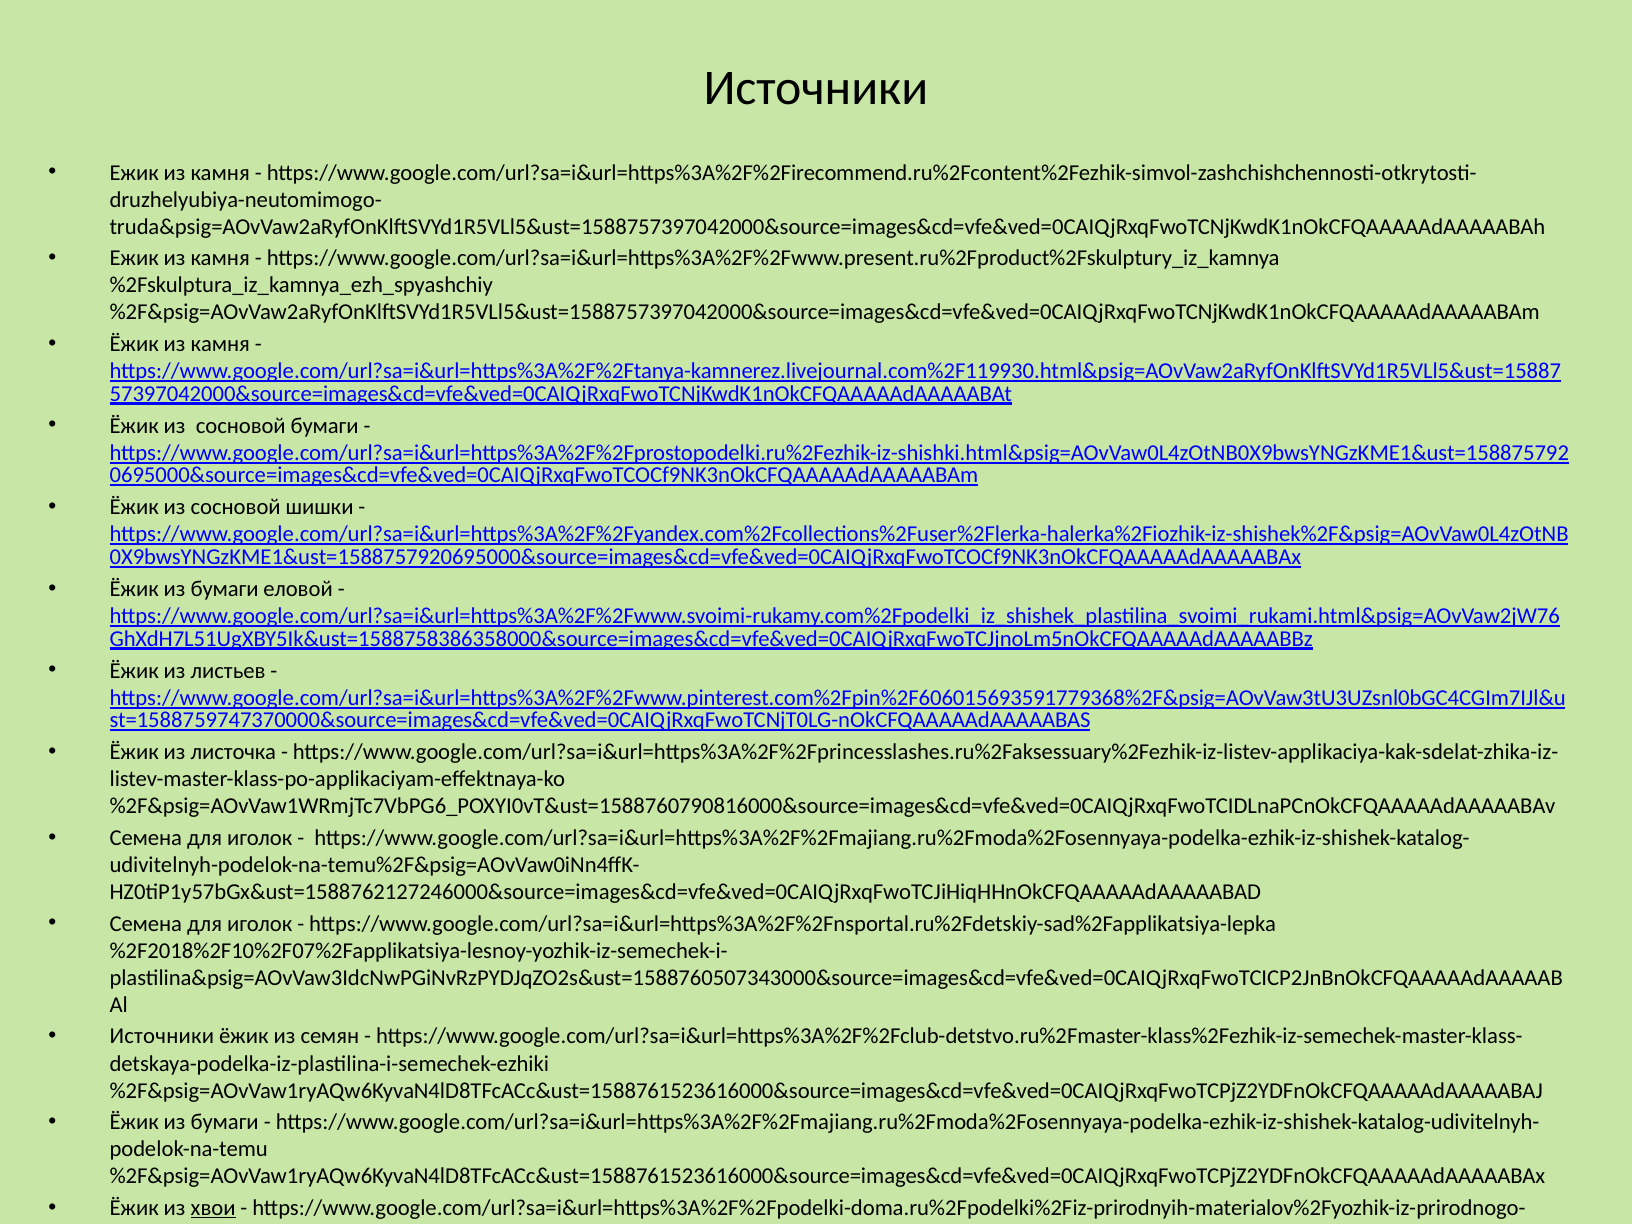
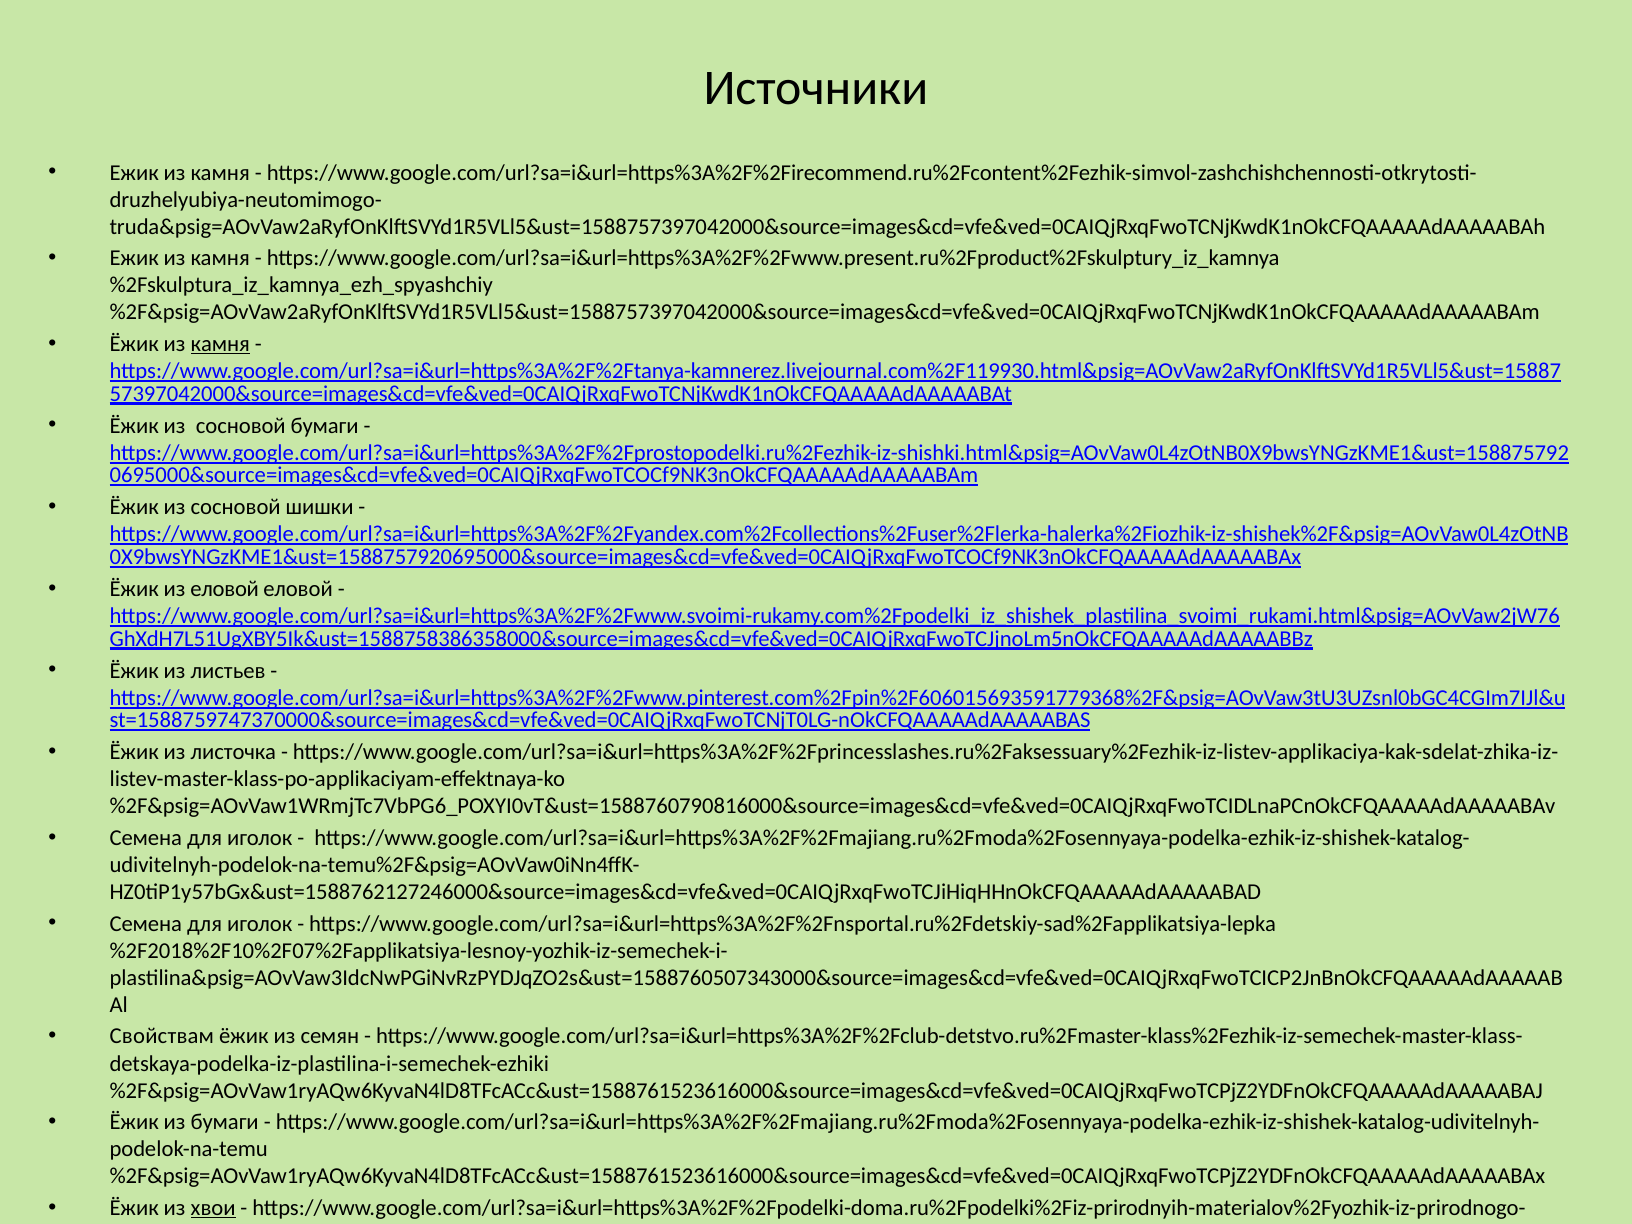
камня at (220, 344) underline: none -> present
бумаги at (225, 589): бумаги -> еловой
Источники at (162, 1036): Источники -> Свойствам
